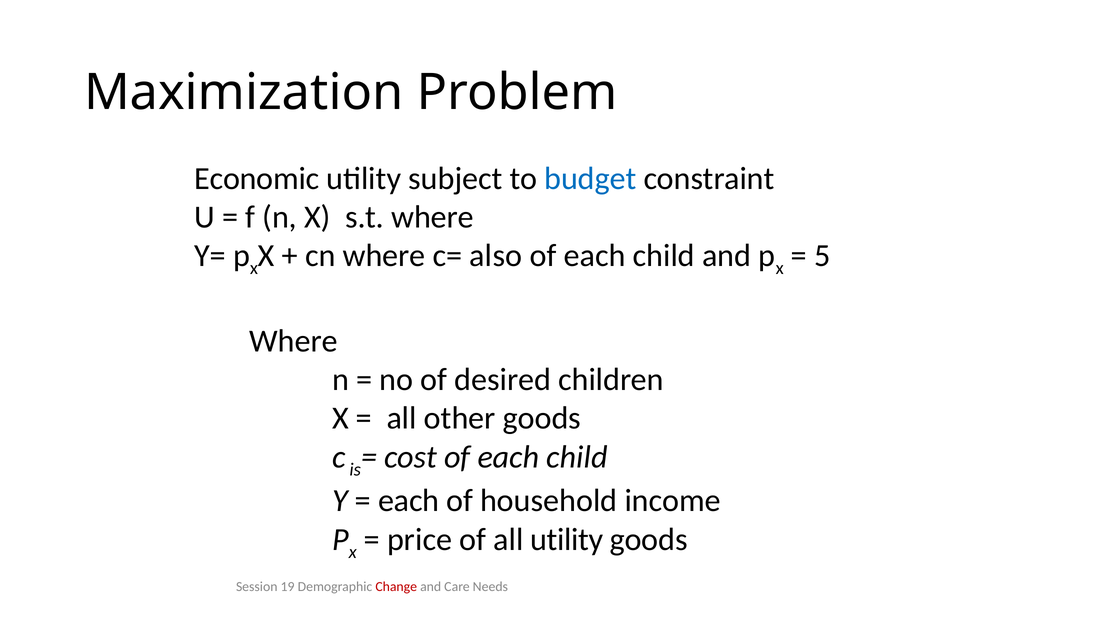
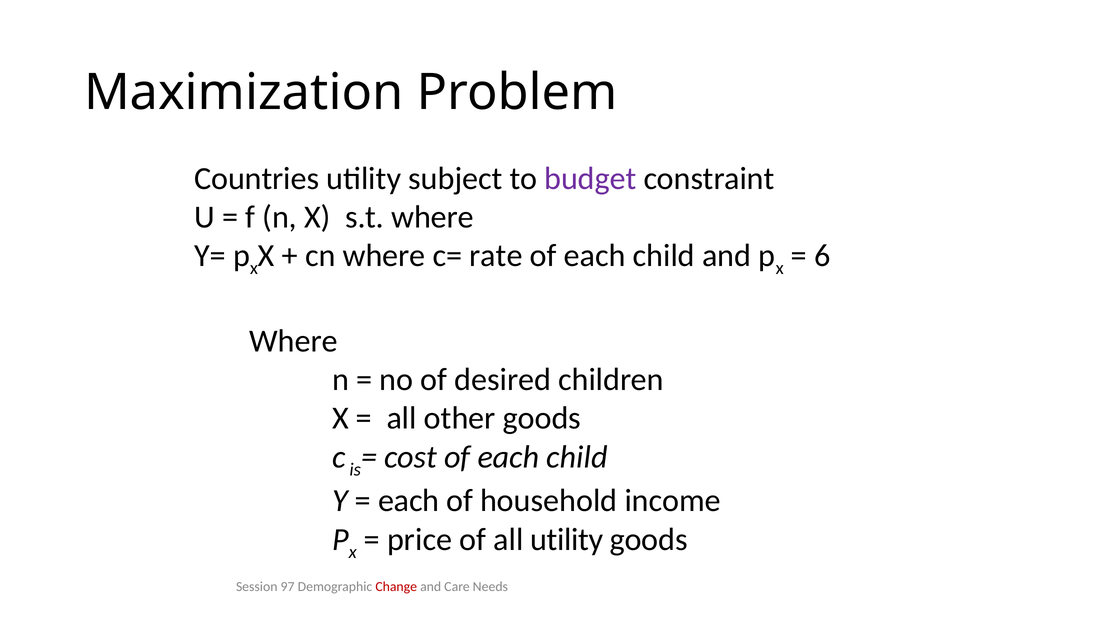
Economic: Economic -> Countries
budget colour: blue -> purple
also: also -> rate
5: 5 -> 6
19: 19 -> 97
